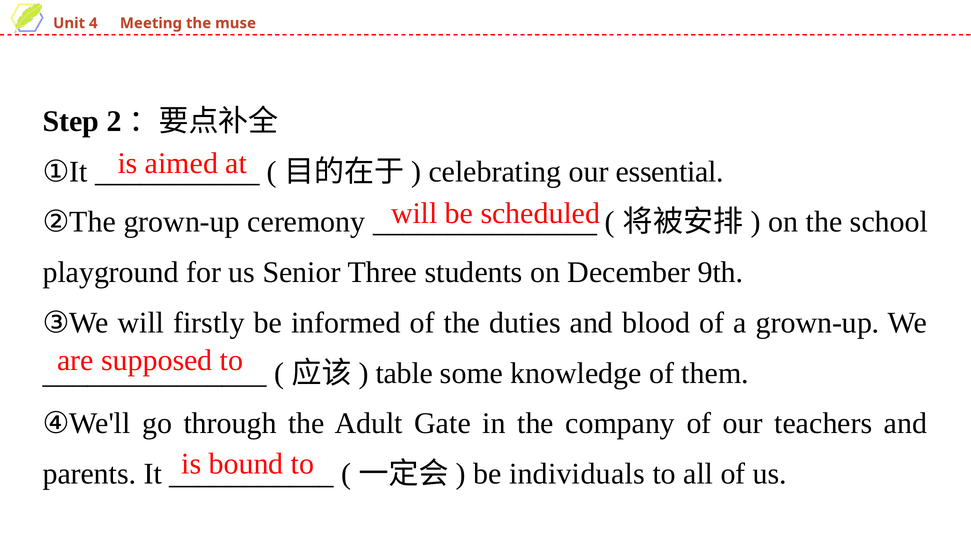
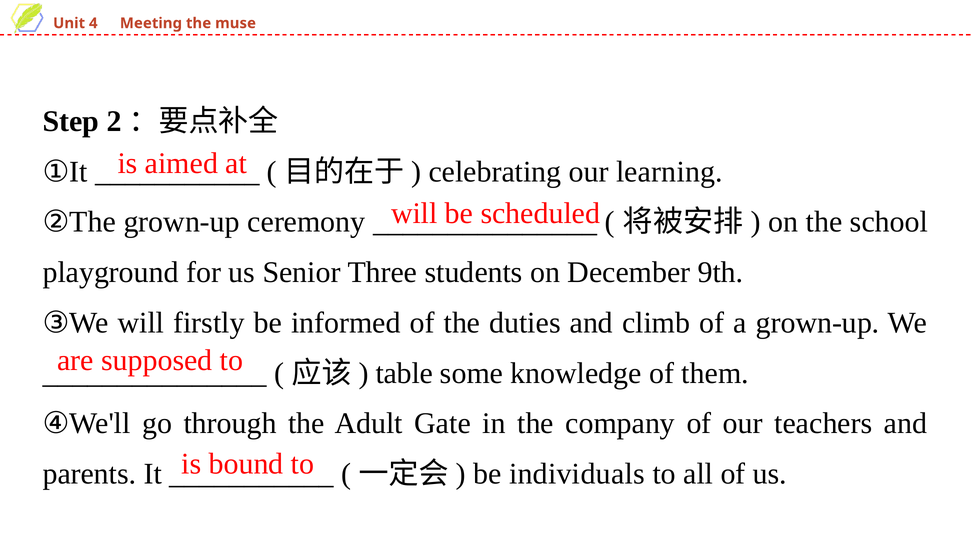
essential: essential -> learning
blood: blood -> climb
